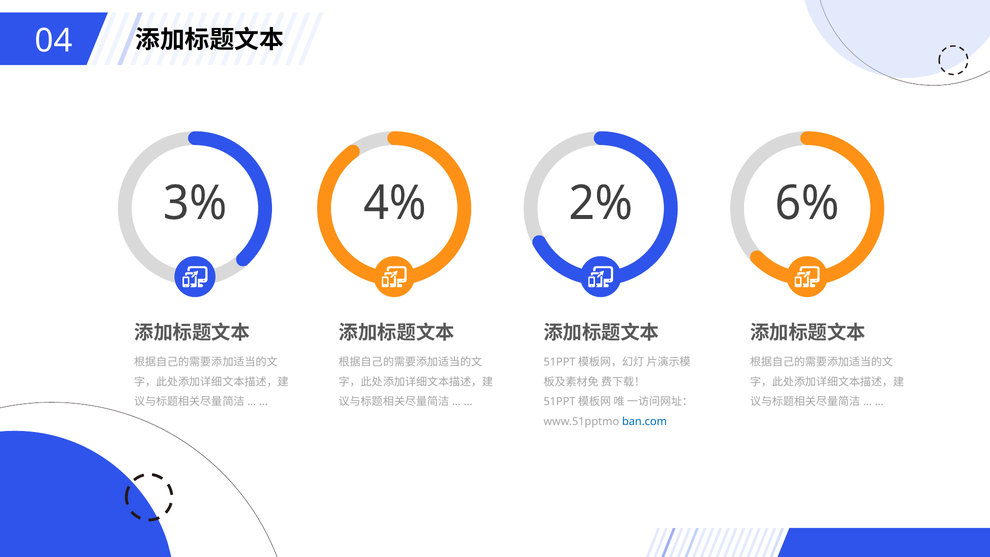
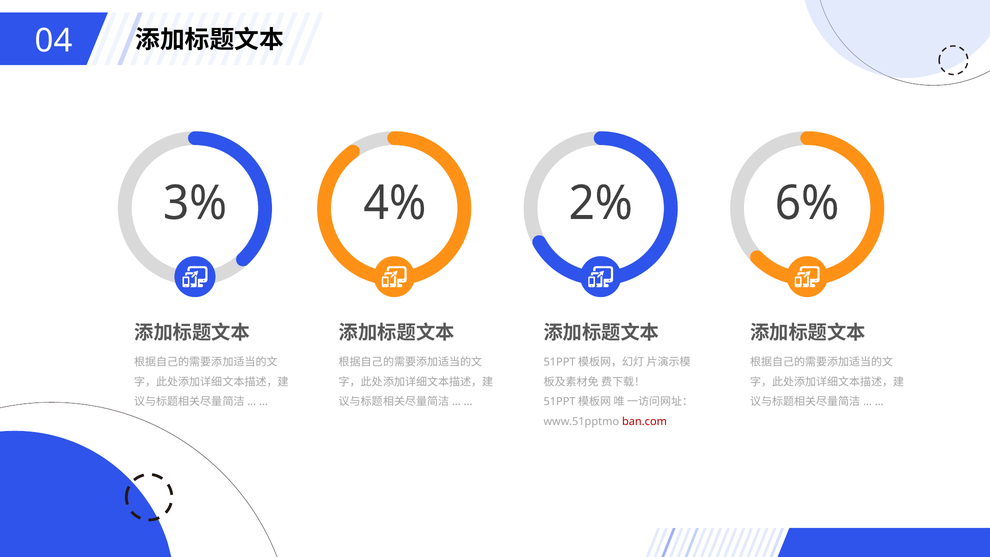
ban.com colour: blue -> red
